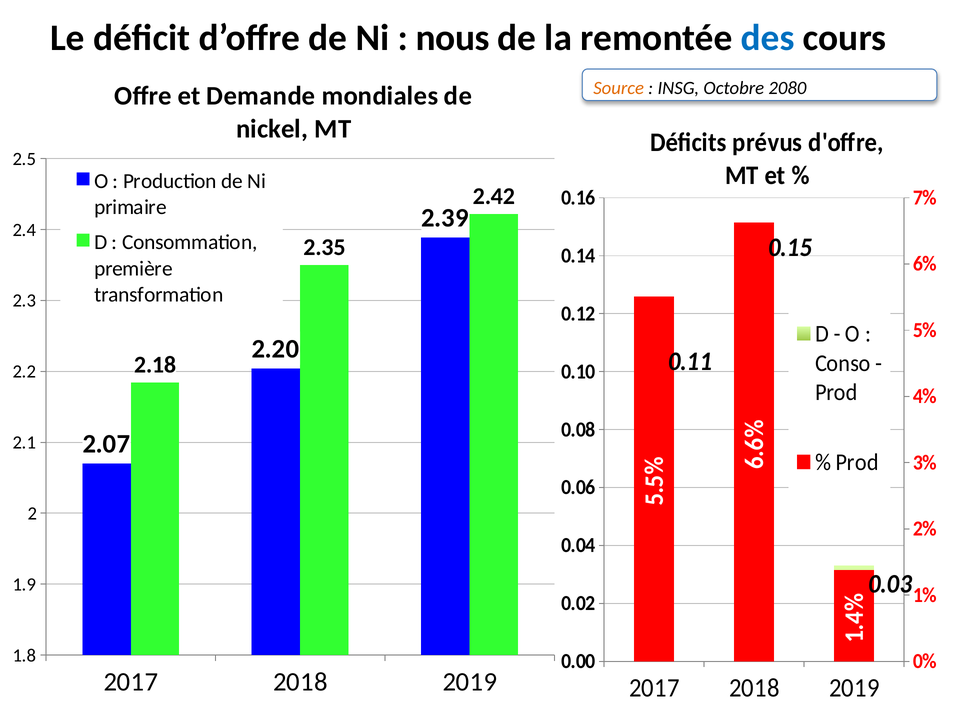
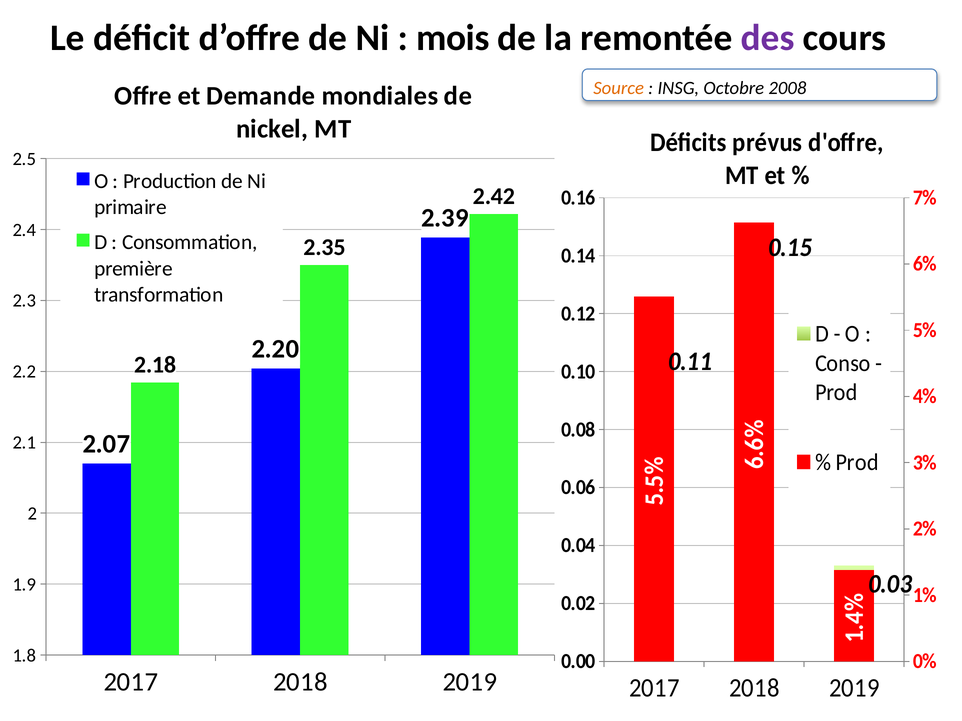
nous: nous -> mois
des colour: blue -> purple
2080: 2080 -> 2008
